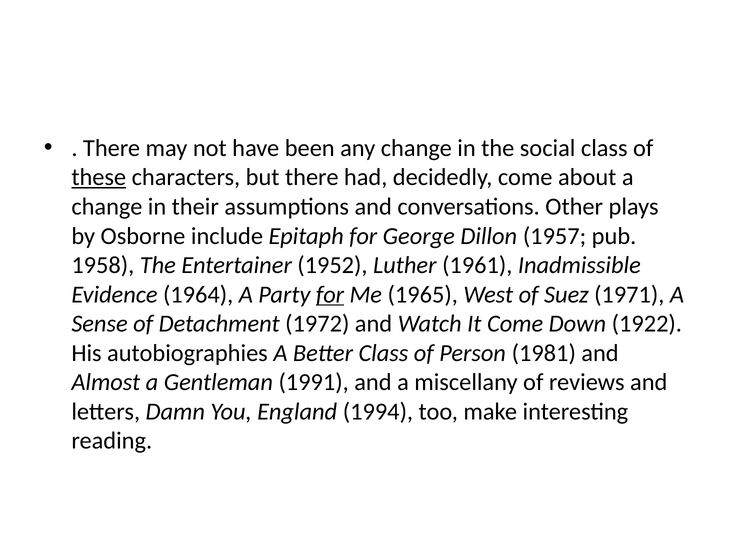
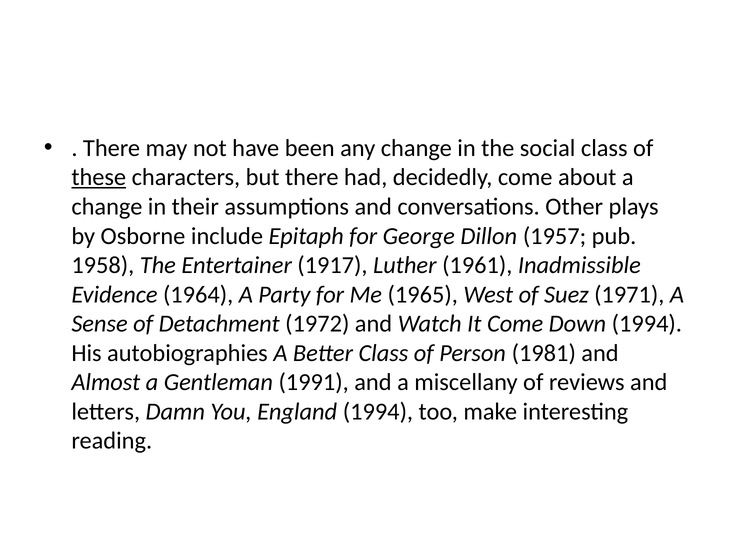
1952: 1952 -> 1917
for at (330, 295) underline: present -> none
Down 1922: 1922 -> 1994
